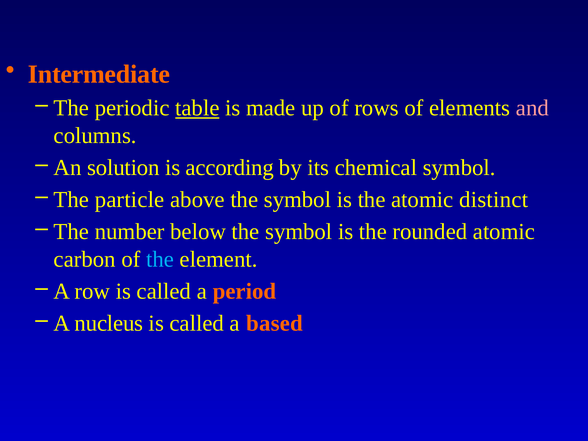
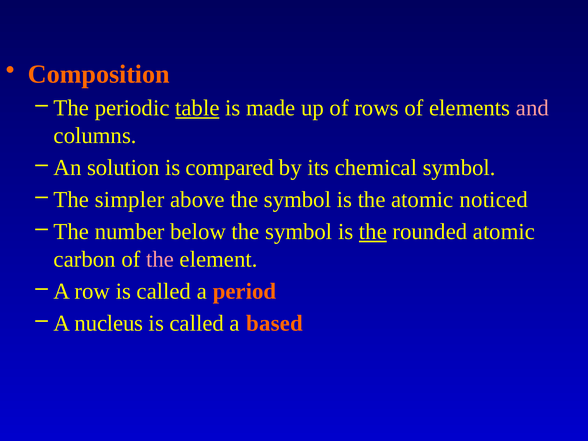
Intermediate: Intermediate -> Composition
according: according -> compared
particle: particle -> simpler
distinct: distinct -> noticed
the at (373, 232) underline: none -> present
the at (160, 259) colour: light blue -> pink
